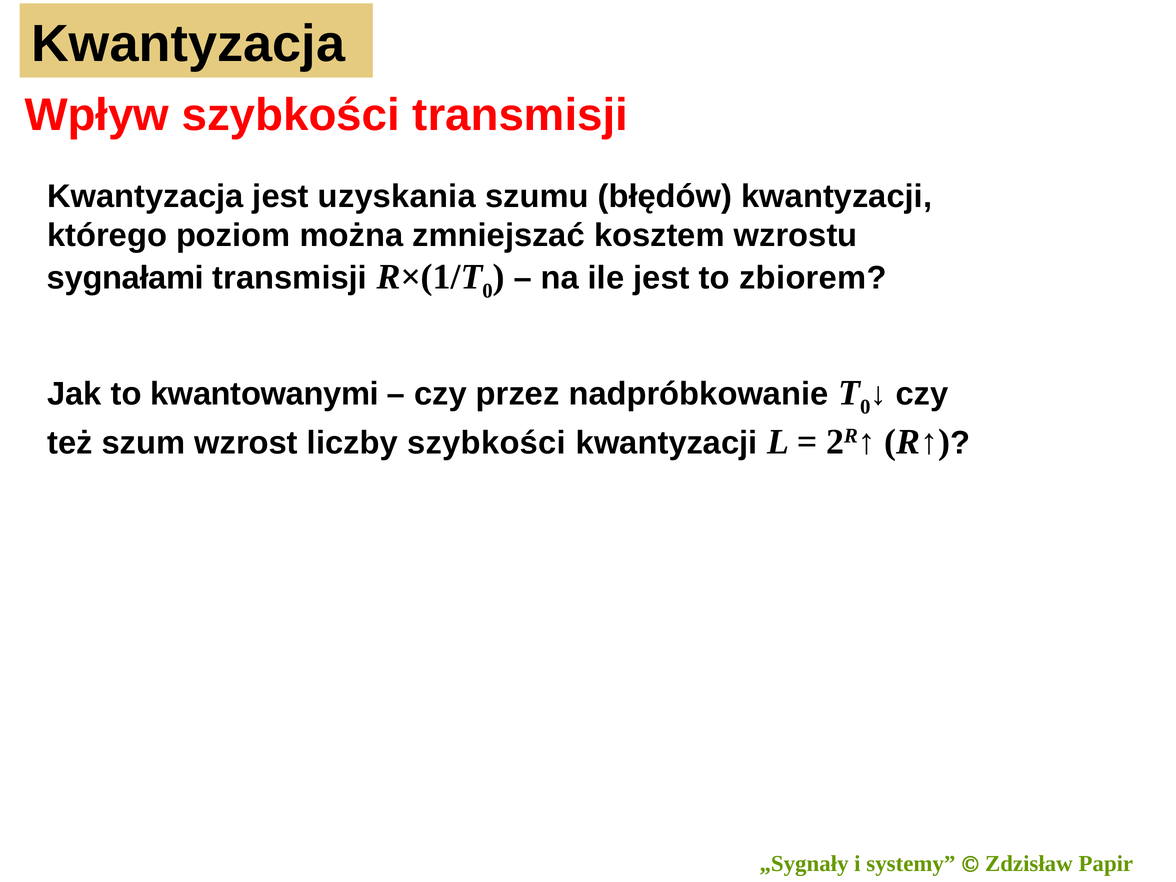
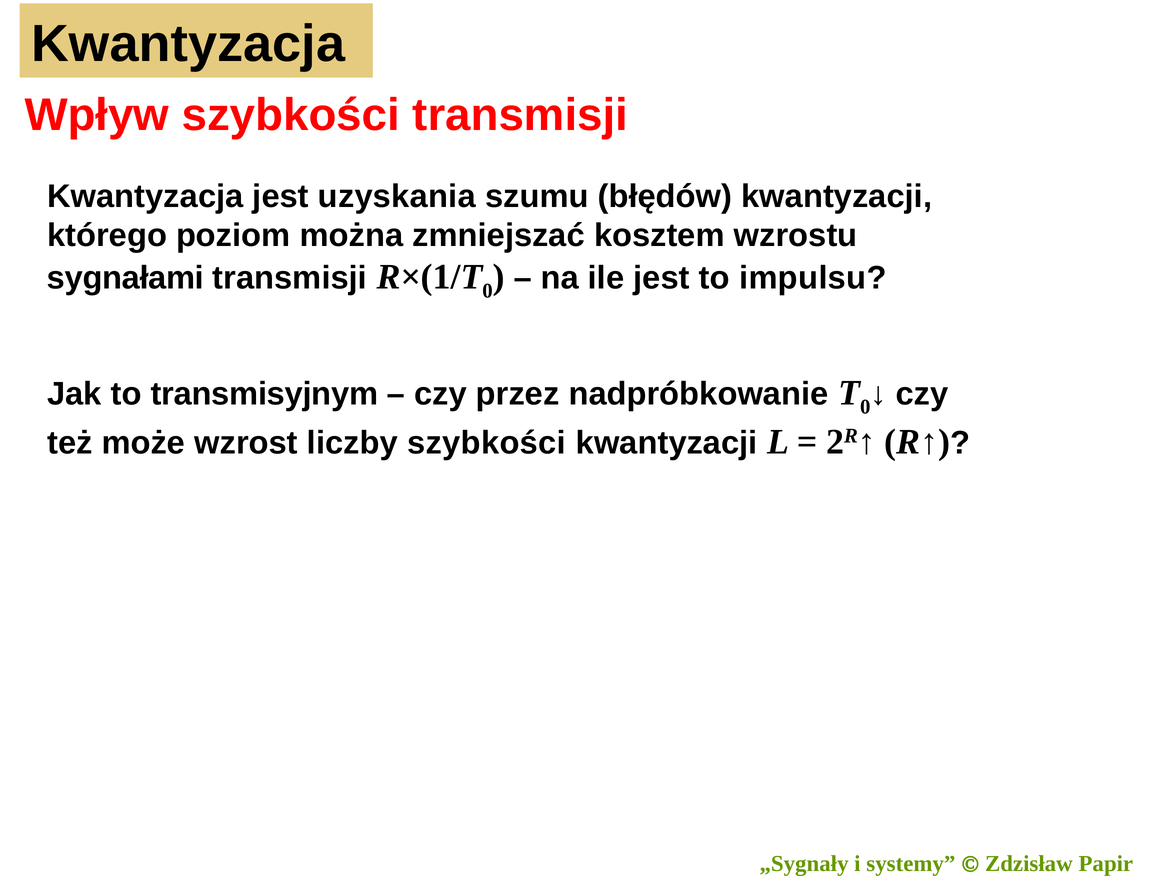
zbiorem: zbiorem -> impulsu
kwantowanymi: kwantowanymi -> transmisyjnym
szum: szum -> może
